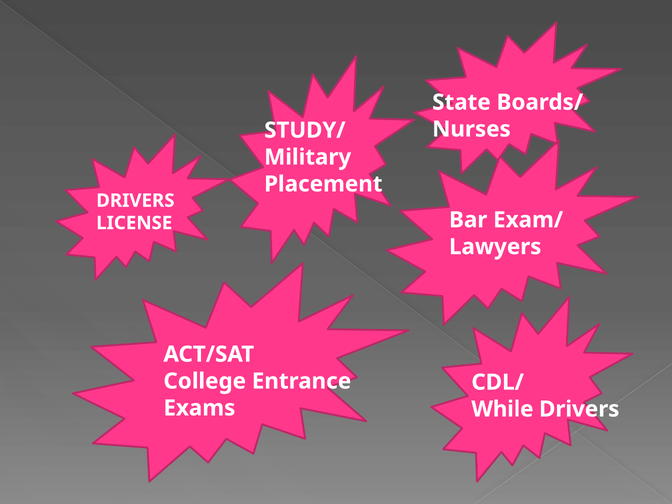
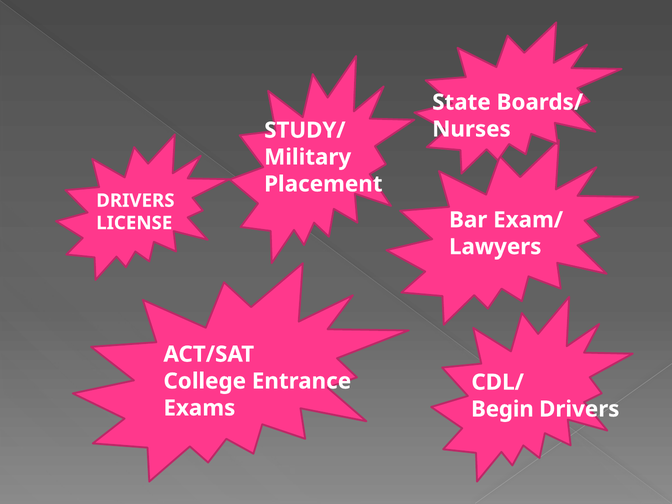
While: While -> Begin
